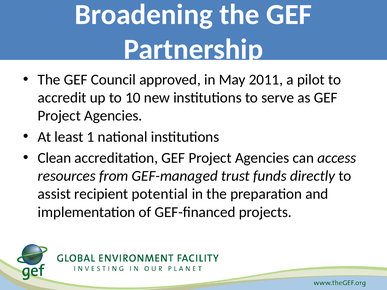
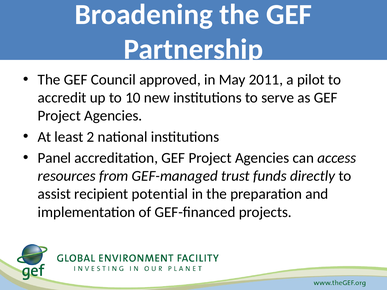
1: 1 -> 2
Clean: Clean -> Panel
